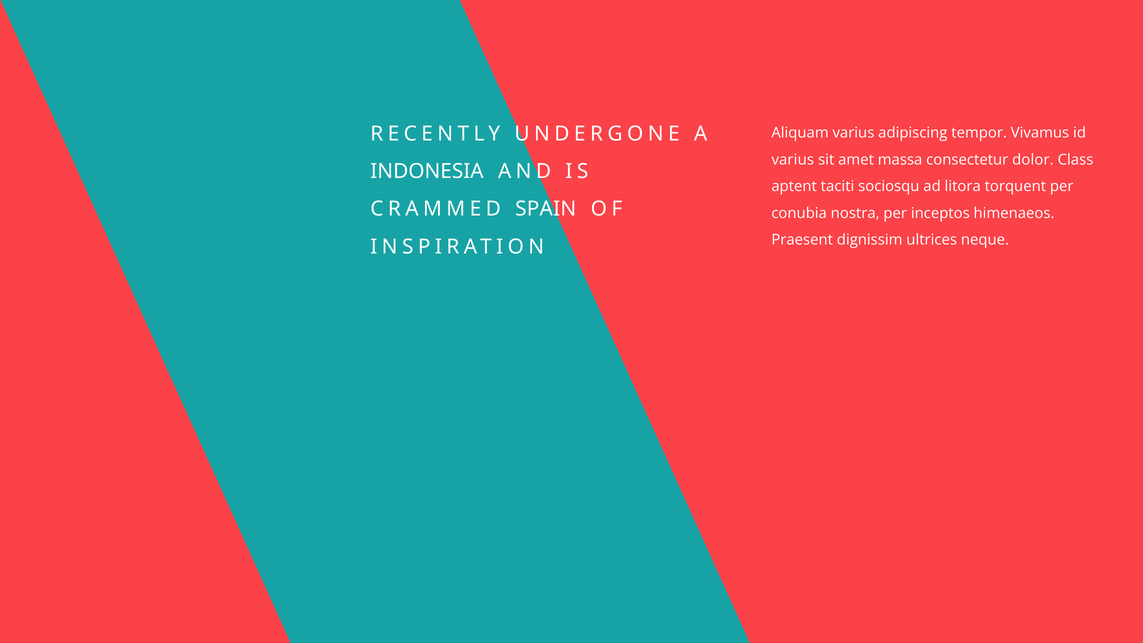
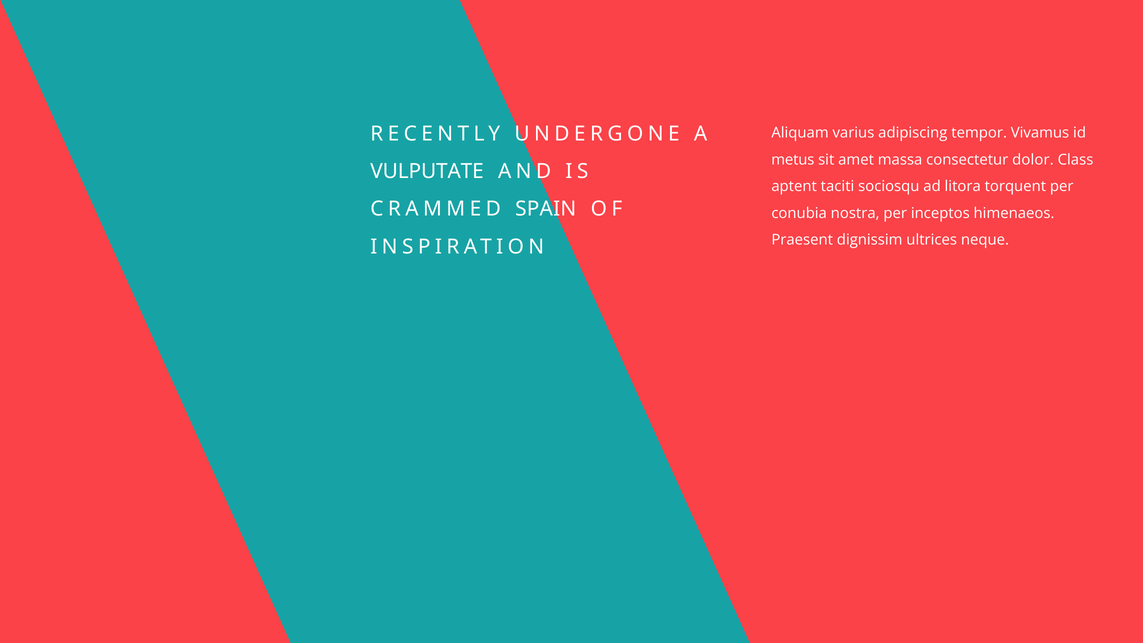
varius at (793, 160): varius -> metus
INDONESIA: INDONESIA -> VULPUTATE
